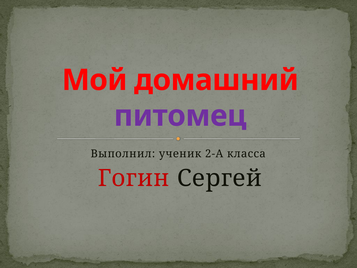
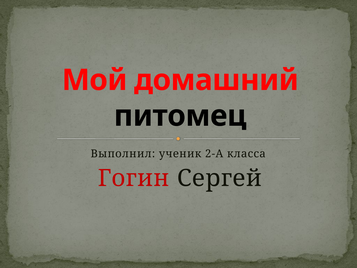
питомец colour: purple -> black
